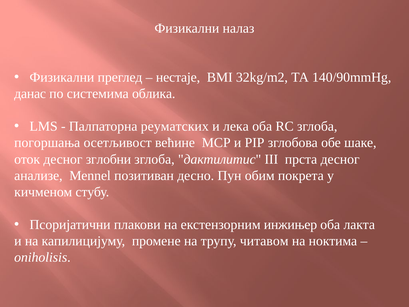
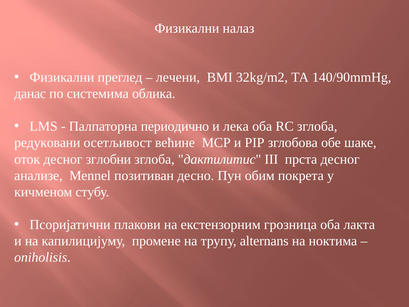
нестаје: нестаје -> лечени
реуматских: реуматских -> периодично
погоршања: погоршања -> редуковани
инжињер: инжињер -> грозница
читавом: читавом -> alternans
